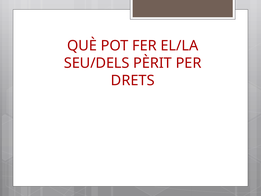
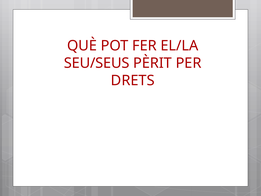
SEU/DELS: SEU/DELS -> SEU/SEUS
